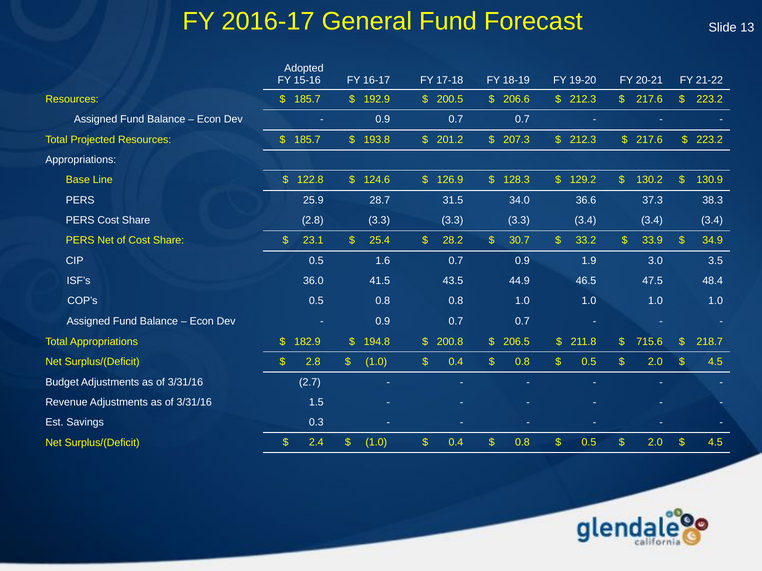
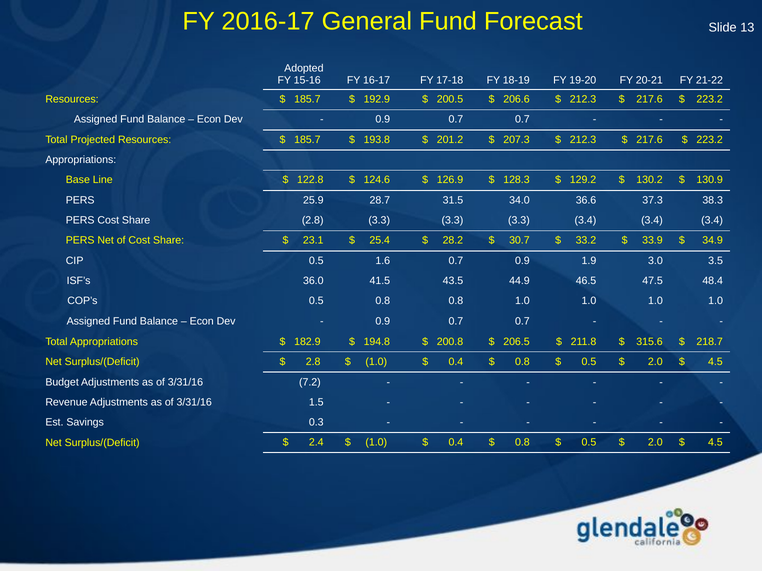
715.6: 715.6 -> 315.6
2.7: 2.7 -> 7.2
